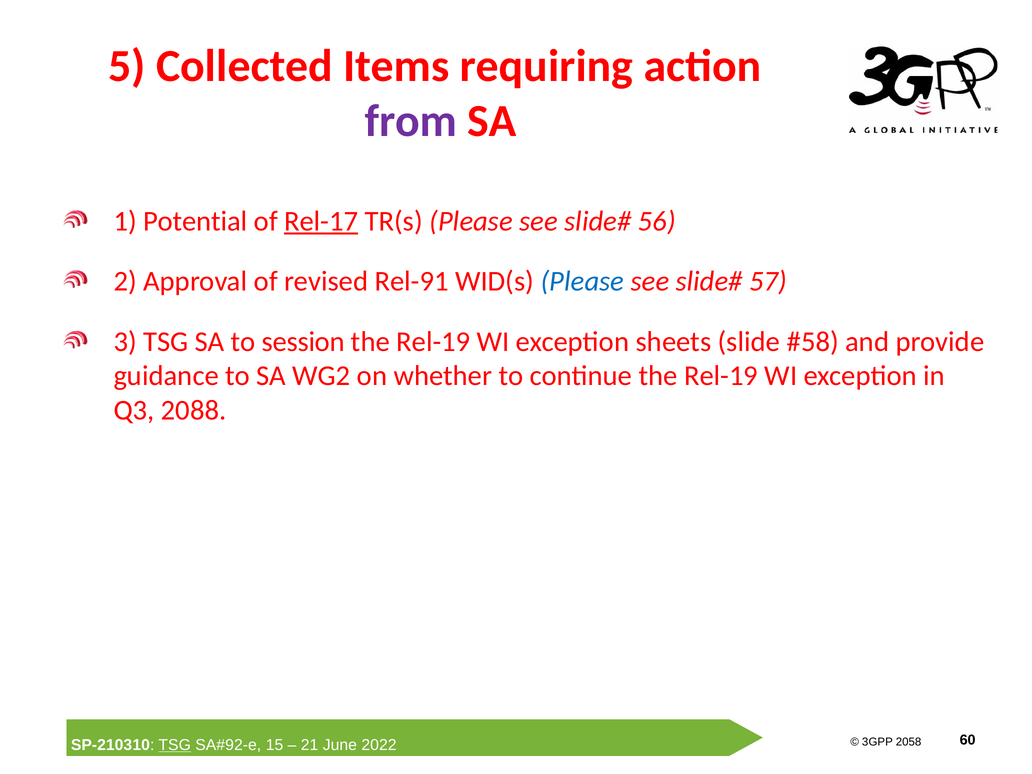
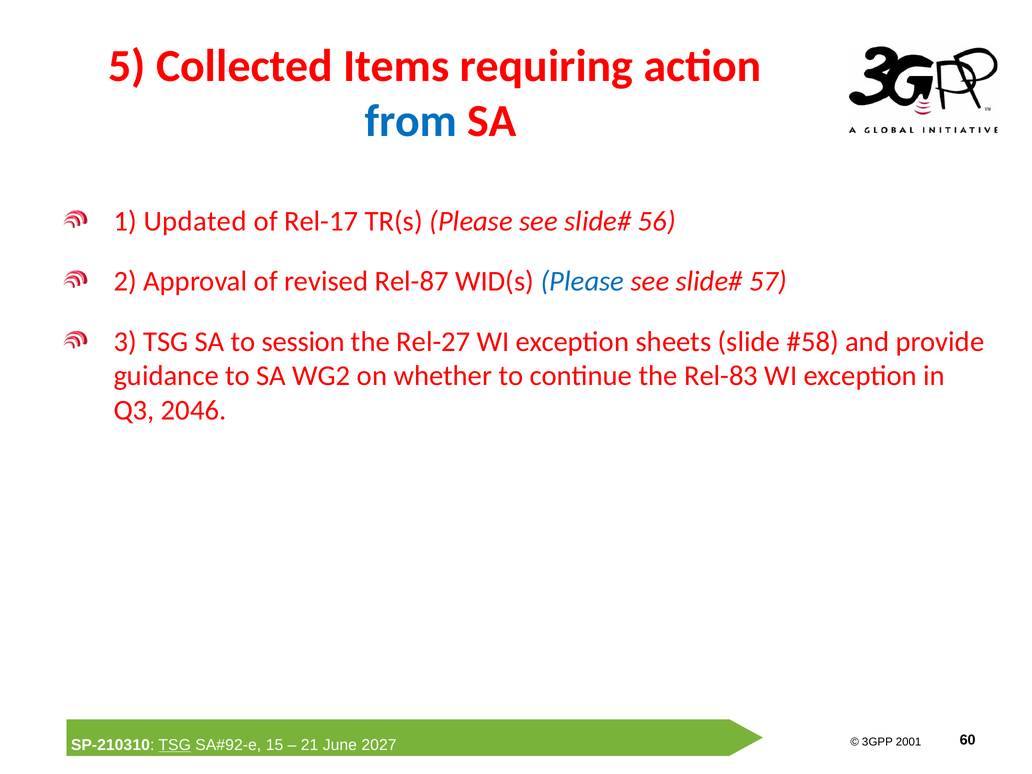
from colour: purple -> blue
Potential: Potential -> Updated
Rel-17 underline: present -> none
Rel-91: Rel-91 -> Rel-87
Rel-19 at (433, 342): Rel-19 -> Rel-27
Rel-19 at (721, 376): Rel-19 -> Rel-83
2088: 2088 -> 2046
2058: 2058 -> 2001
2022: 2022 -> 2027
